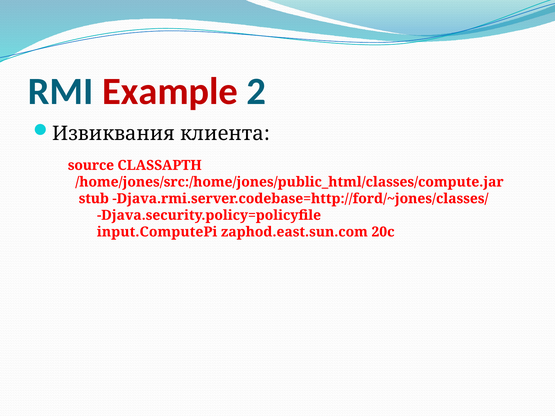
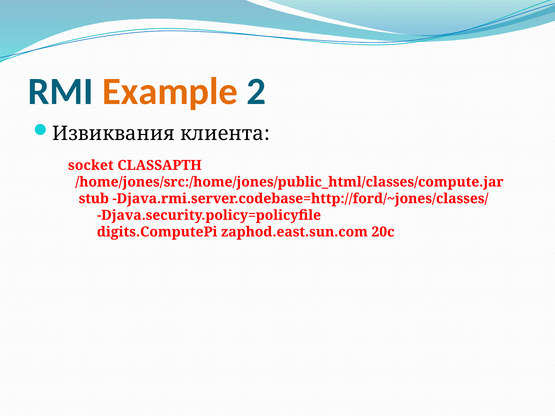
Example colour: red -> orange
source: source -> socket
input.ComputePi: input.ComputePi -> digits.ComputePi
